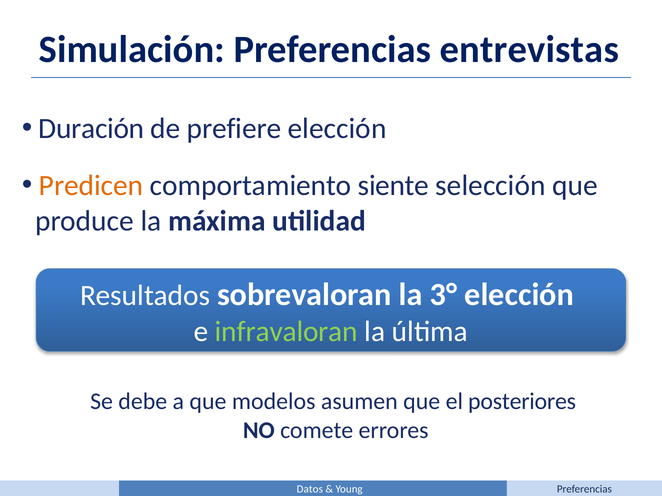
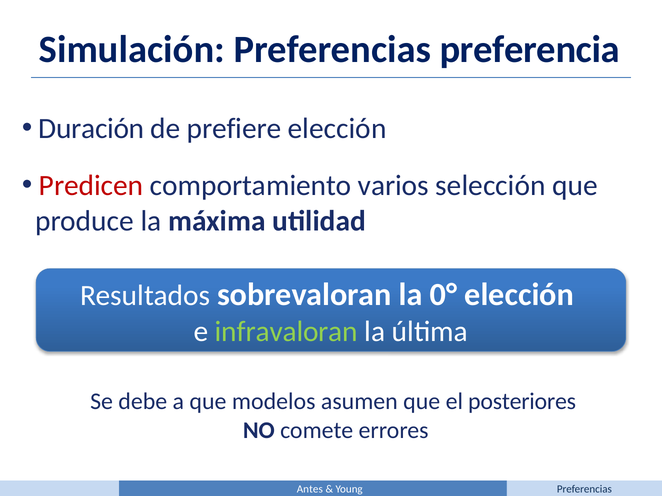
entrevistas: entrevistas -> preferencia
Predicen colour: orange -> red
siente: siente -> varios
3°: 3° -> 0°
Datos: Datos -> Antes
